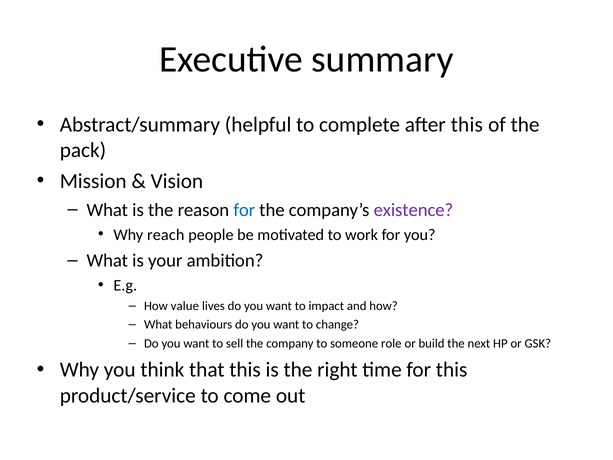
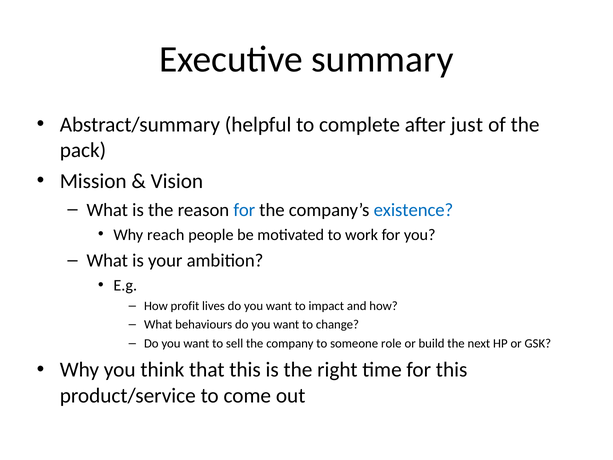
after this: this -> just
existence colour: purple -> blue
value: value -> profit
